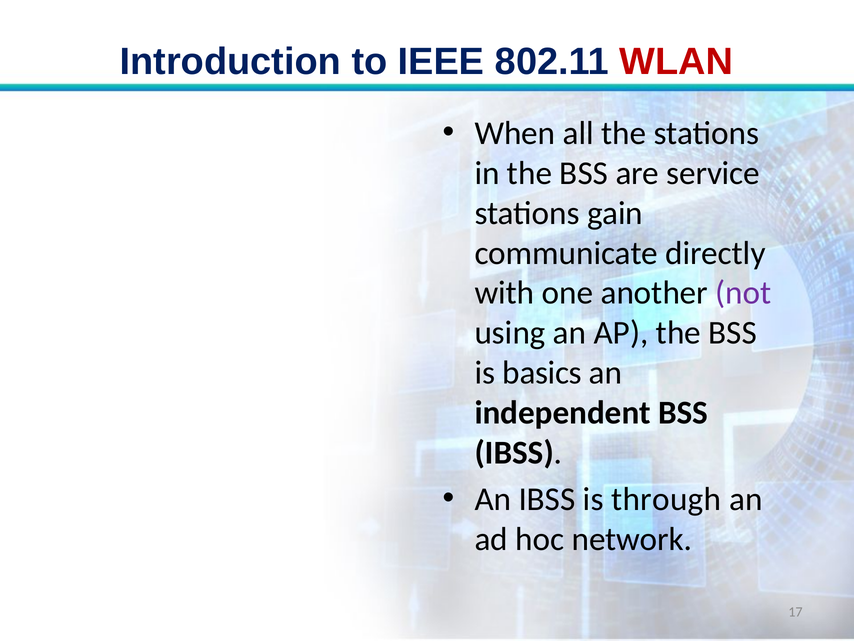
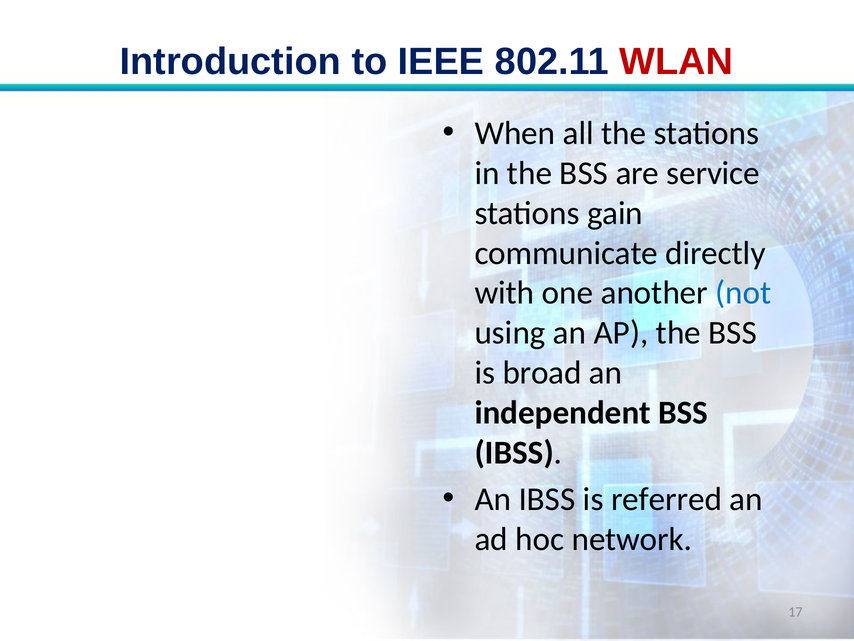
not colour: purple -> blue
basics: basics -> broad
through: through -> referred
